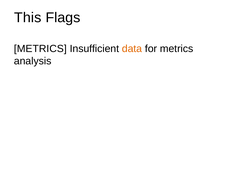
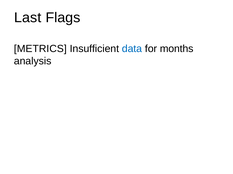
This: This -> Last
data colour: orange -> blue
for metrics: metrics -> months
